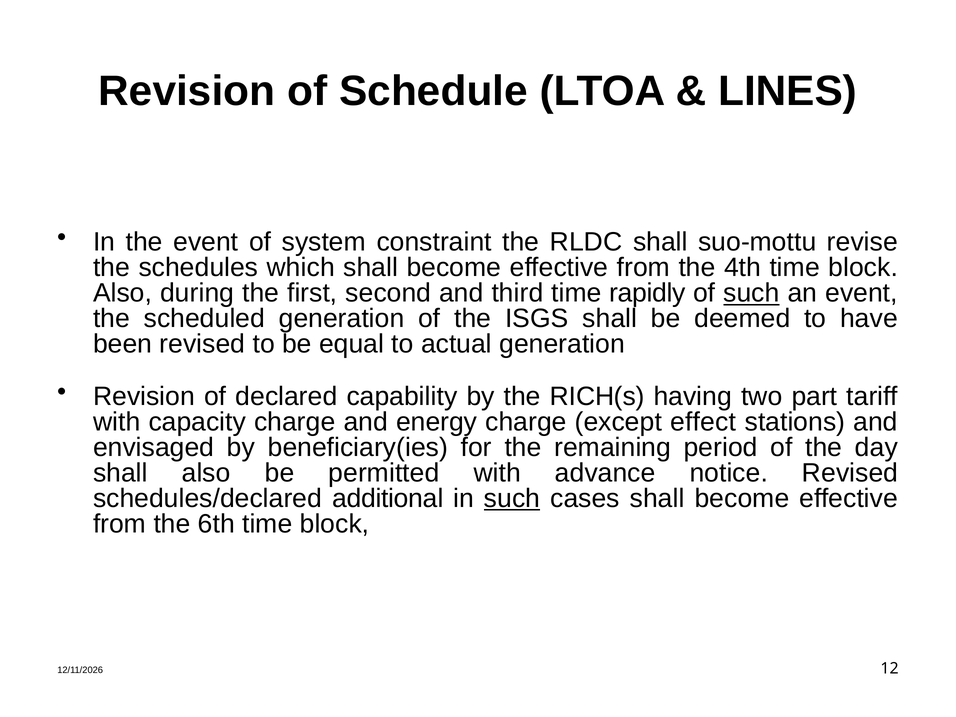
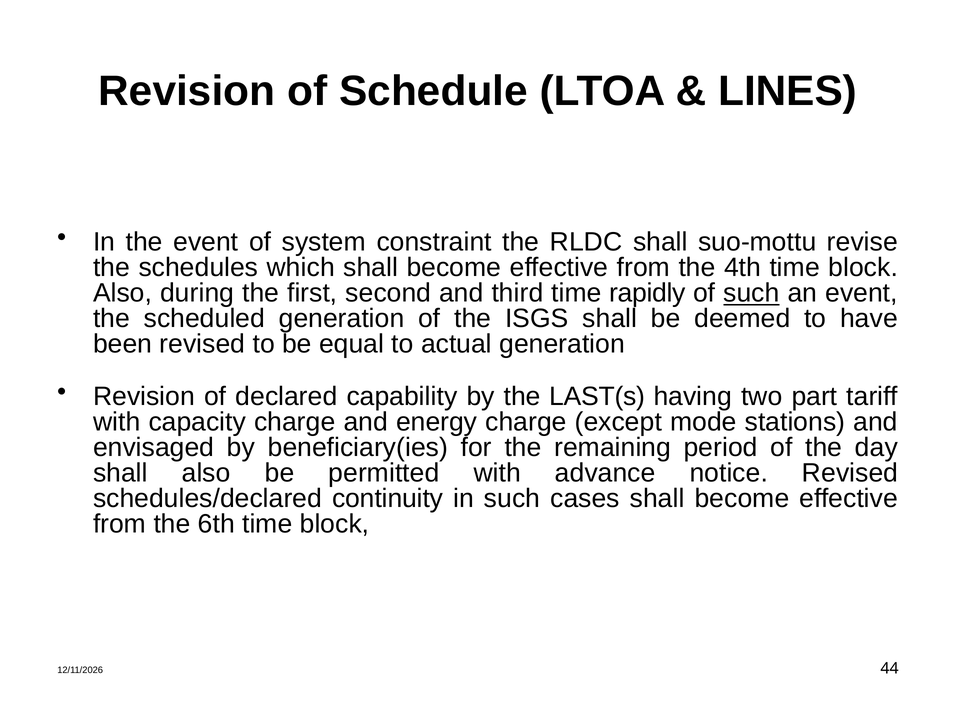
RICH(s: RICH(s -> LAST(s
effect: effect -> mode
additional: additional -> continuity
such at (512, 498) underline: present -> none
12: 12 -> 44
